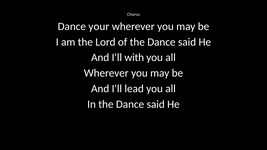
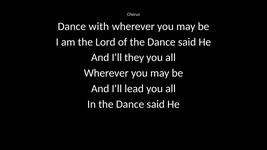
your: your -> with
with: with -> they
